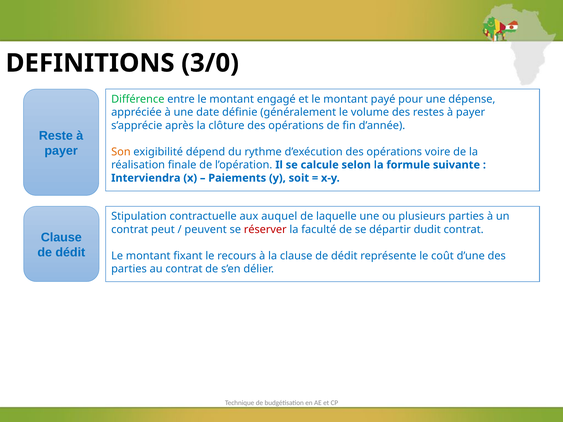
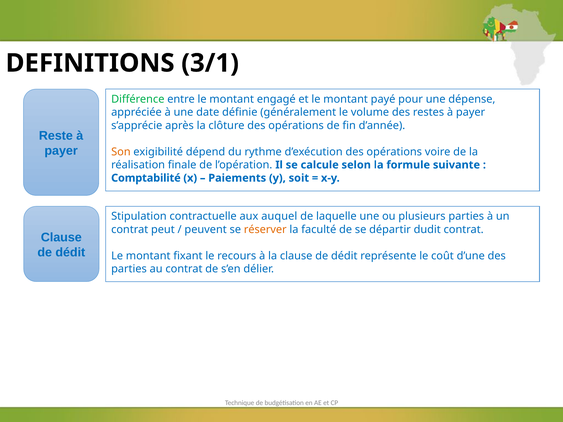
3/0: 3/0 -> 3/1
Interviendra: Interviendra -> Comptabilité
réserver colour: red -> orange
